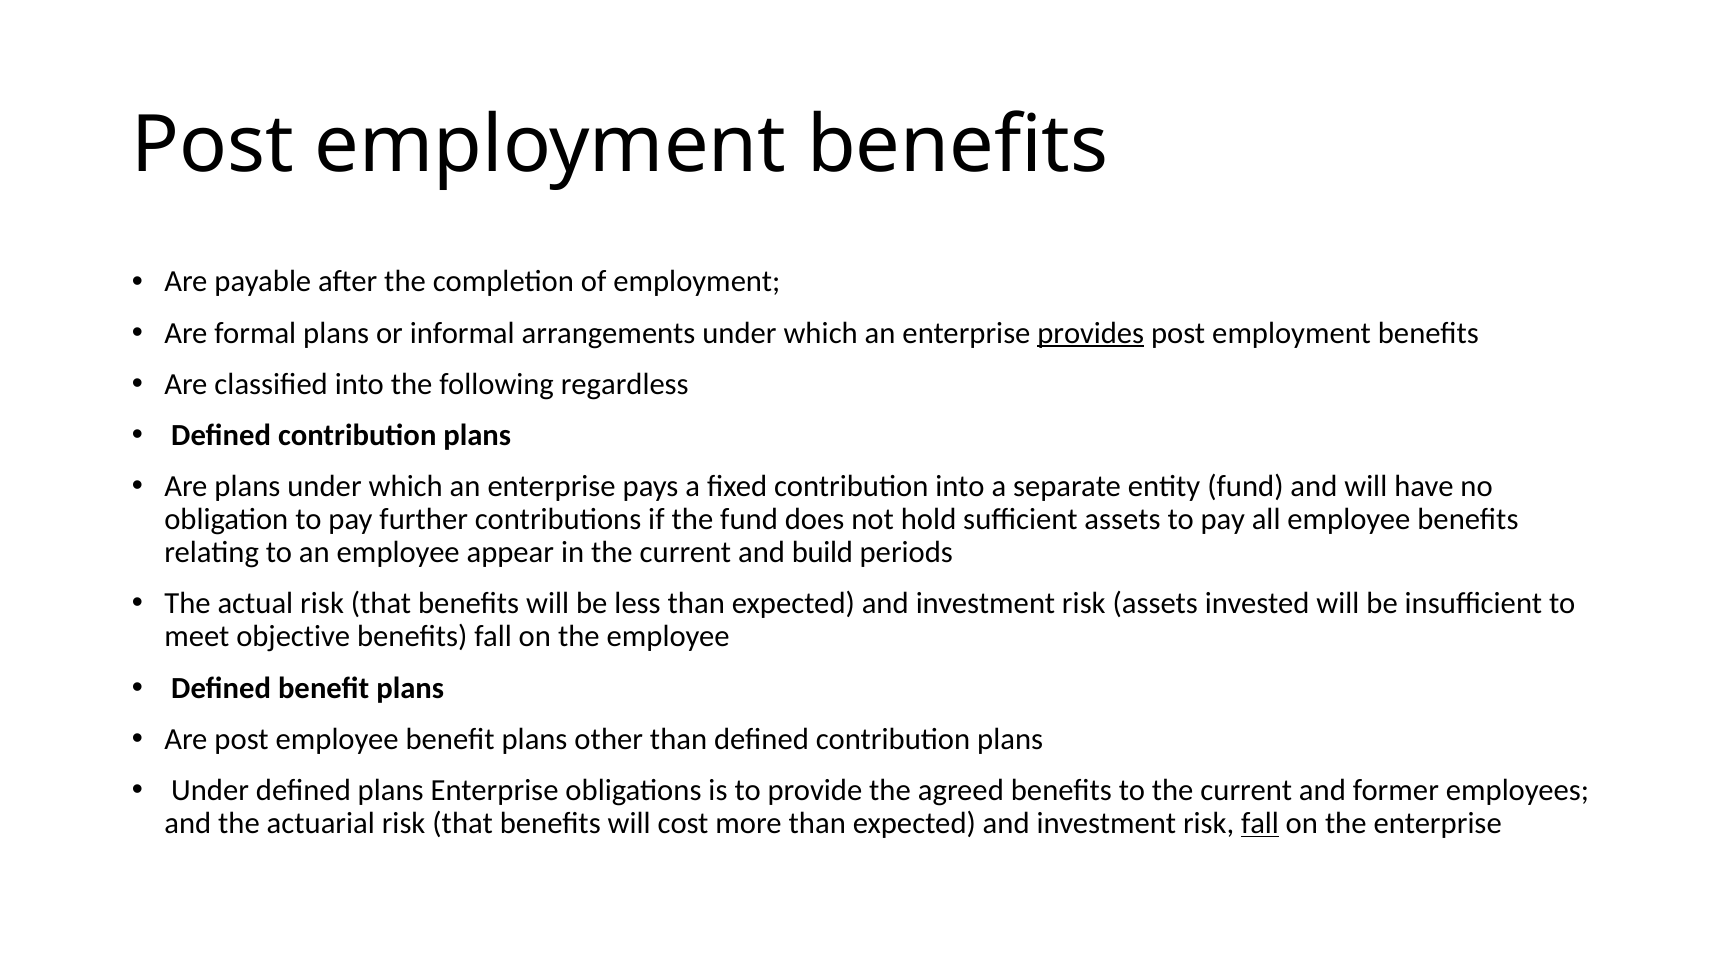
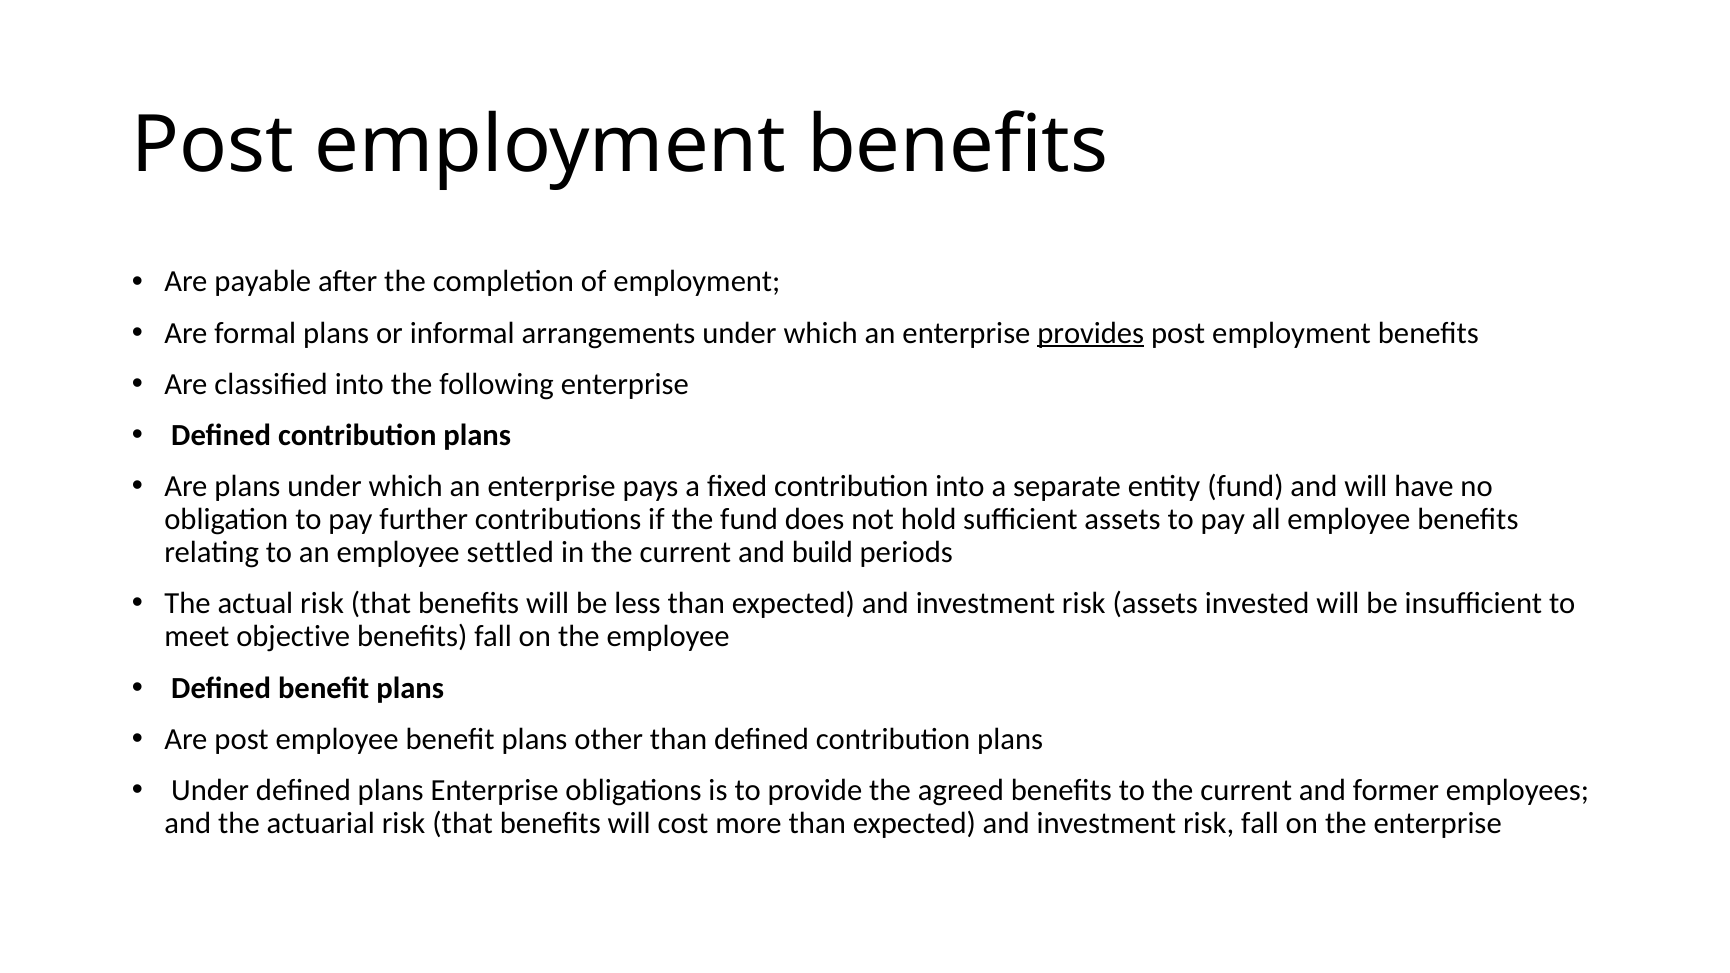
following regardless: regardless -> enterprise
appear: appear -> settled
fall at (1260, 823) underline: present -> none
